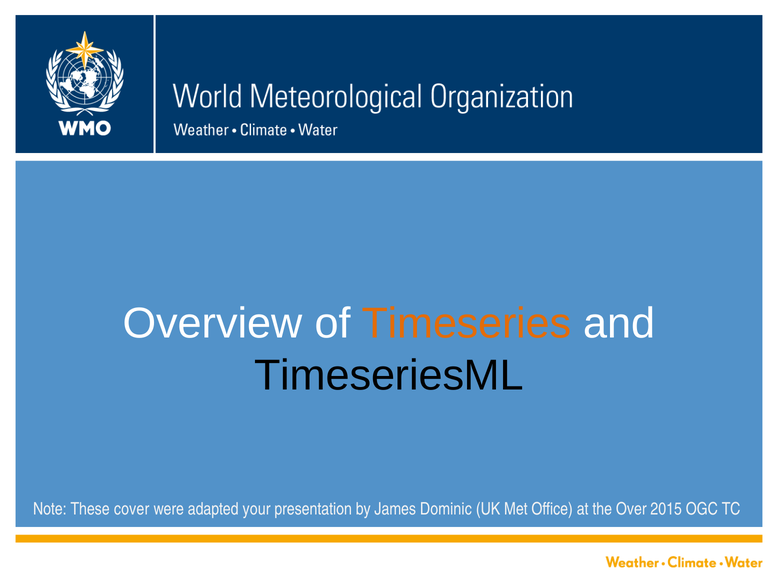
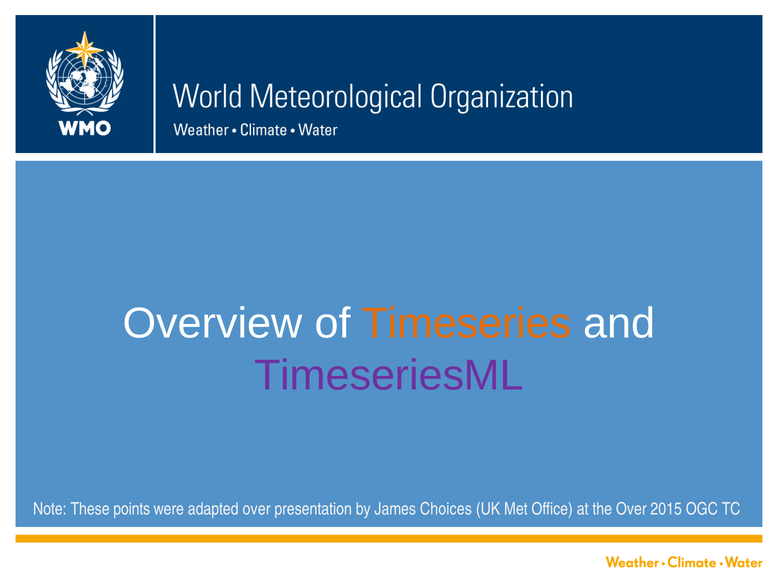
TimeseriesML colour: black -> purple
cover: cover -> points
adapted your: your -> over
Dominic: Dominic -> Choices
